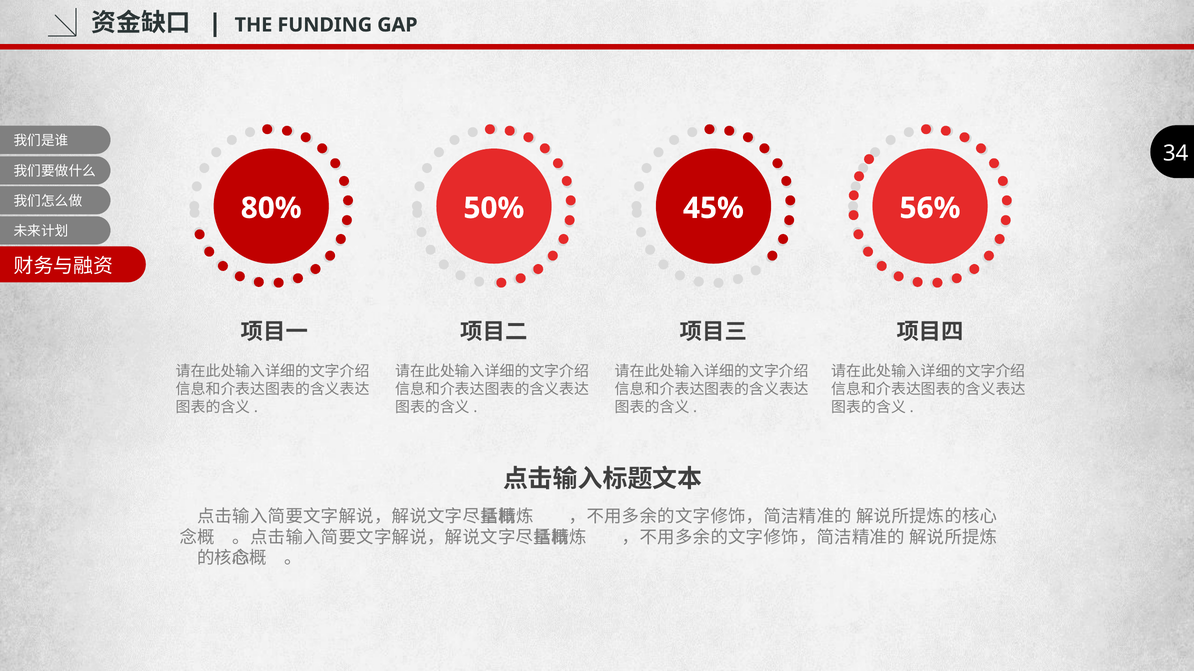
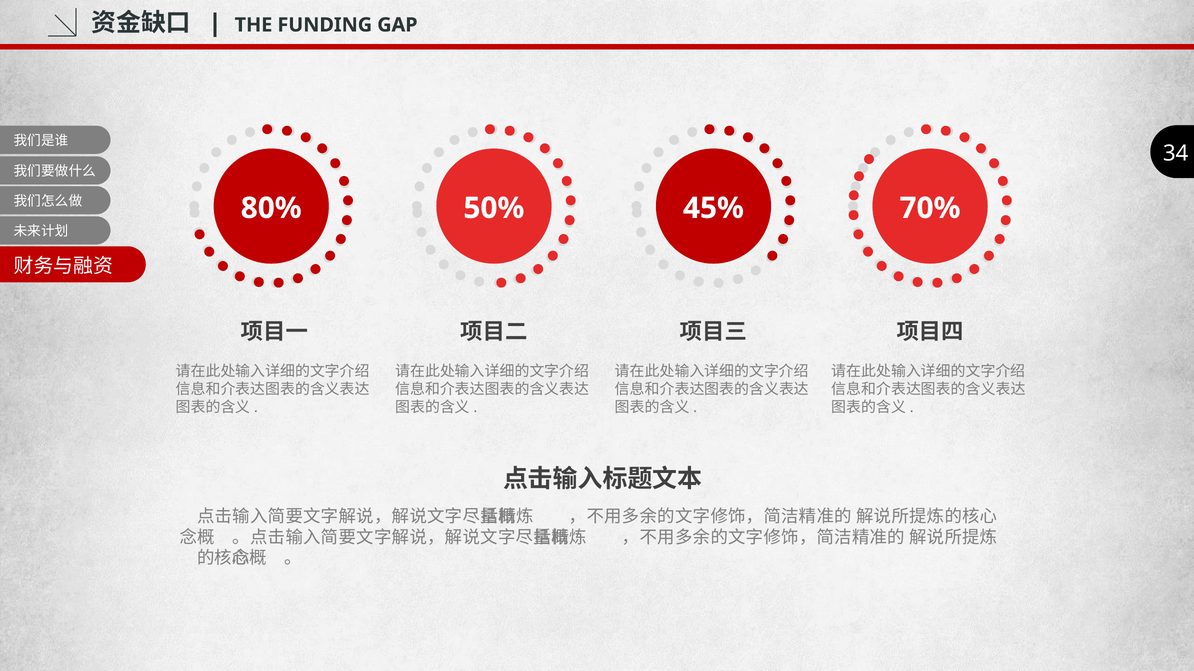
56%: 56% -> 70%
